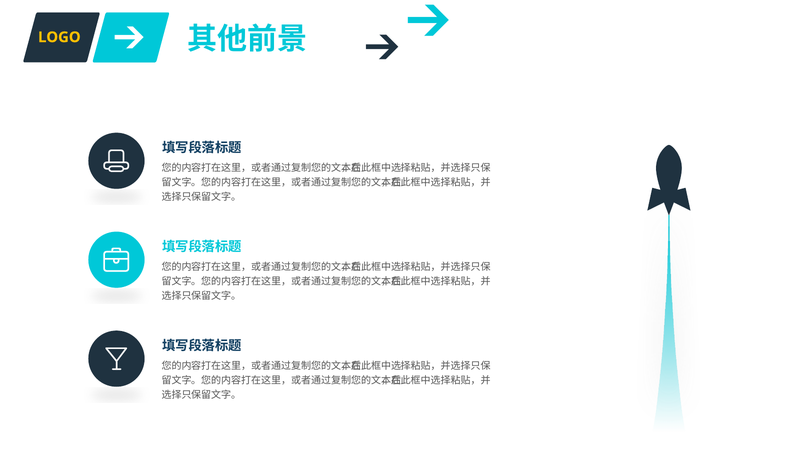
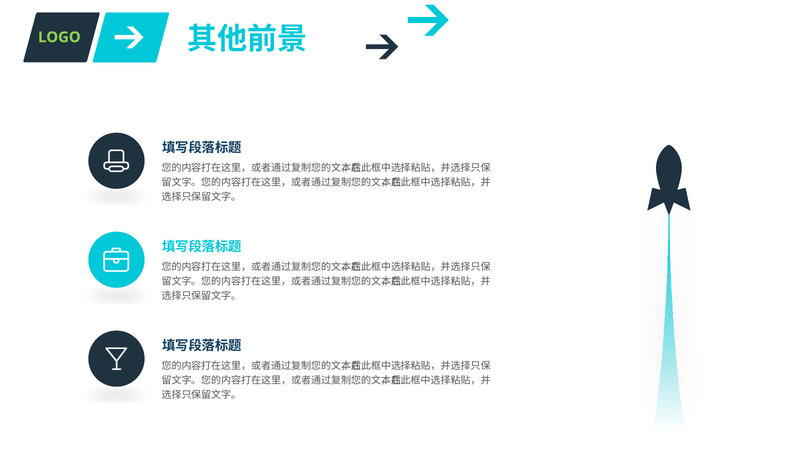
LOGO colour: yellow -> light green
